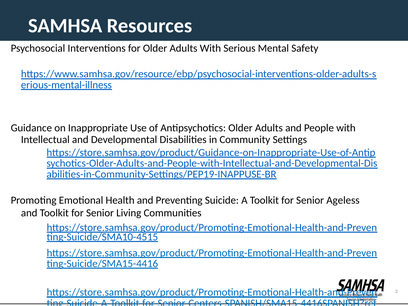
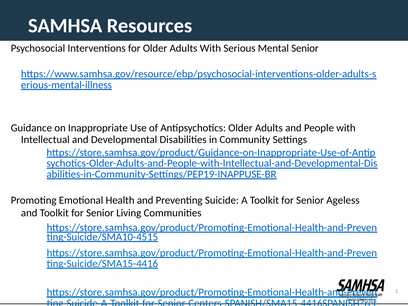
Mental Safety: Safety -> Senior
